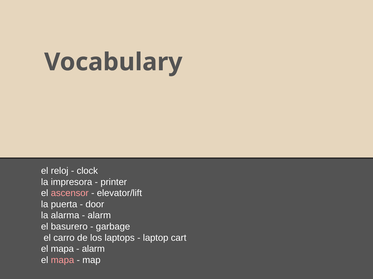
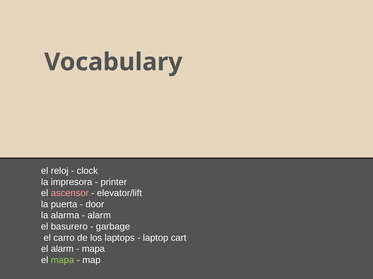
mapa at (62, 250): mapa -> alarm
alarm at (93, 250): alarm -> mapa
mapa at (63, 261) colour: pink -> light green
